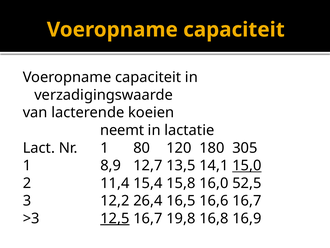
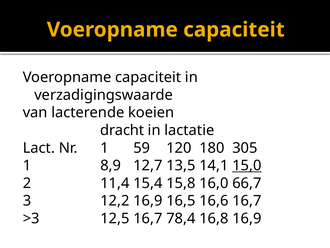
neemt: neemt -> dracht
80: 80 -> 59
52,5: 52,5 -> 66,7
12,2 26,4: 26,4 -> 16,9
12,5 underline: present -> none
19,8: 19,8 -> 78,4
